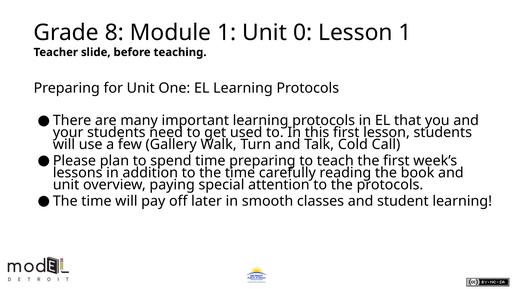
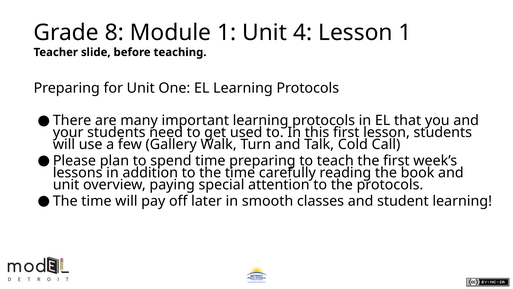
0: 0 -> 4
